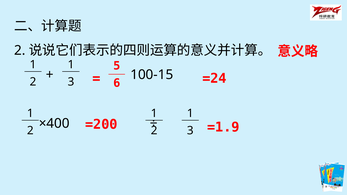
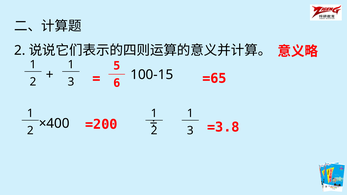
=24: =24 -> =65
=1.9: =1.9 -> =3.8
